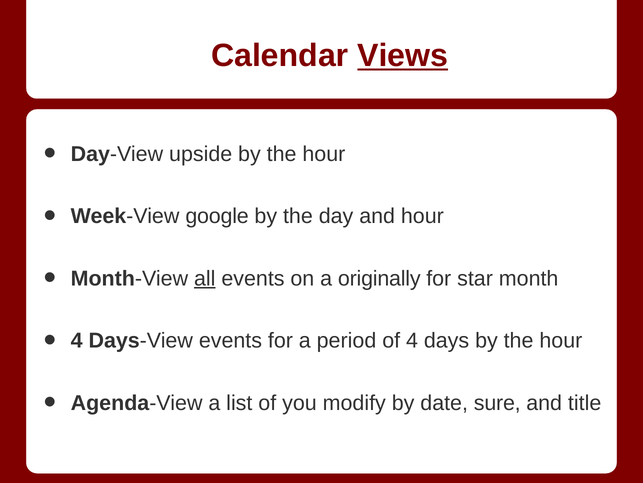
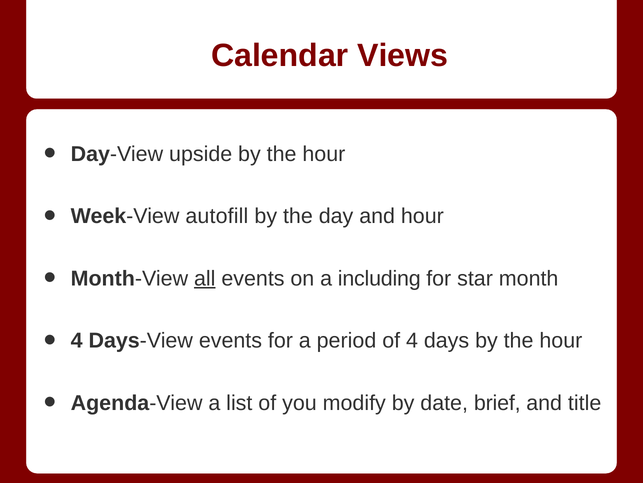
Views underline: present -> none
google: google -> autofill
originally: originally -> including
sure: sure -> brief
